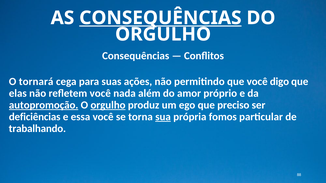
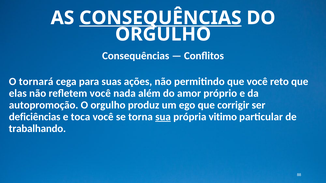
digo: digo -> reto
autopromoção underline: present -> none
orgulho at (108, 105) underline: present -> none
preciso: preciso -> corrigir
essa: essa -> toca
fomos: fomos -> vitimo
